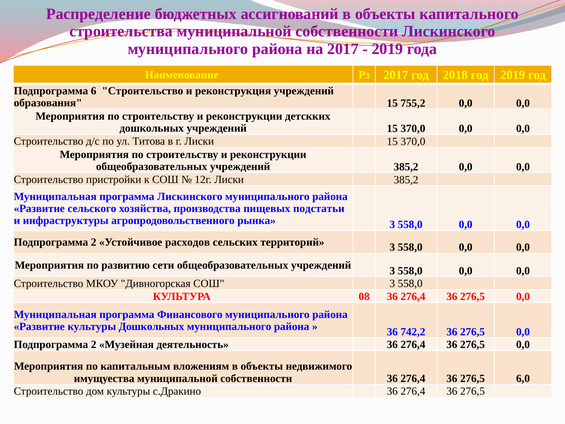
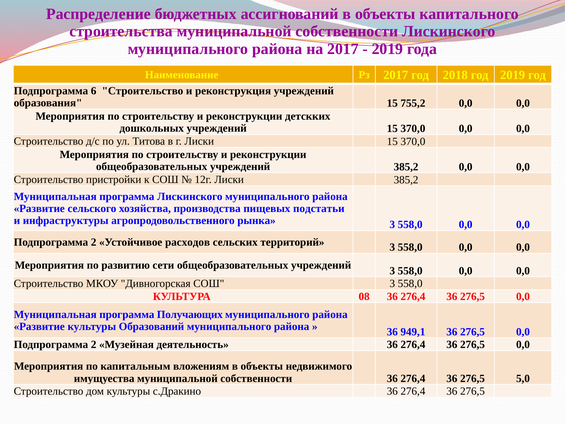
Финансового: Финансового -> Получающих
культуры Дошкольных: Дошкольных -> Образований
742,2: 742,2 -> 949,1
6,0: 6,0 -> 5,0
